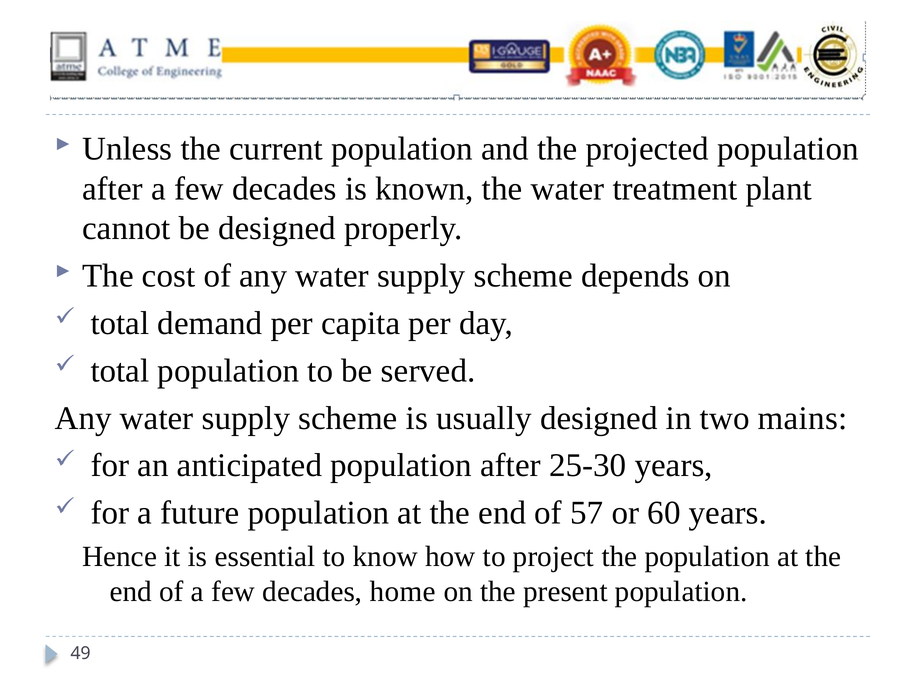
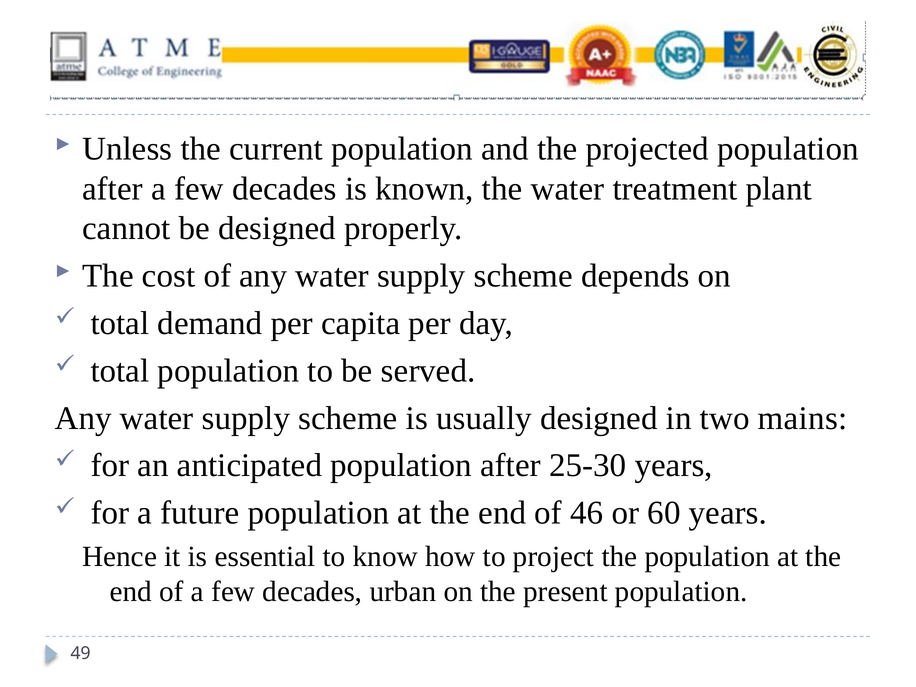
57: 57 -> 46
home: home -> urban
